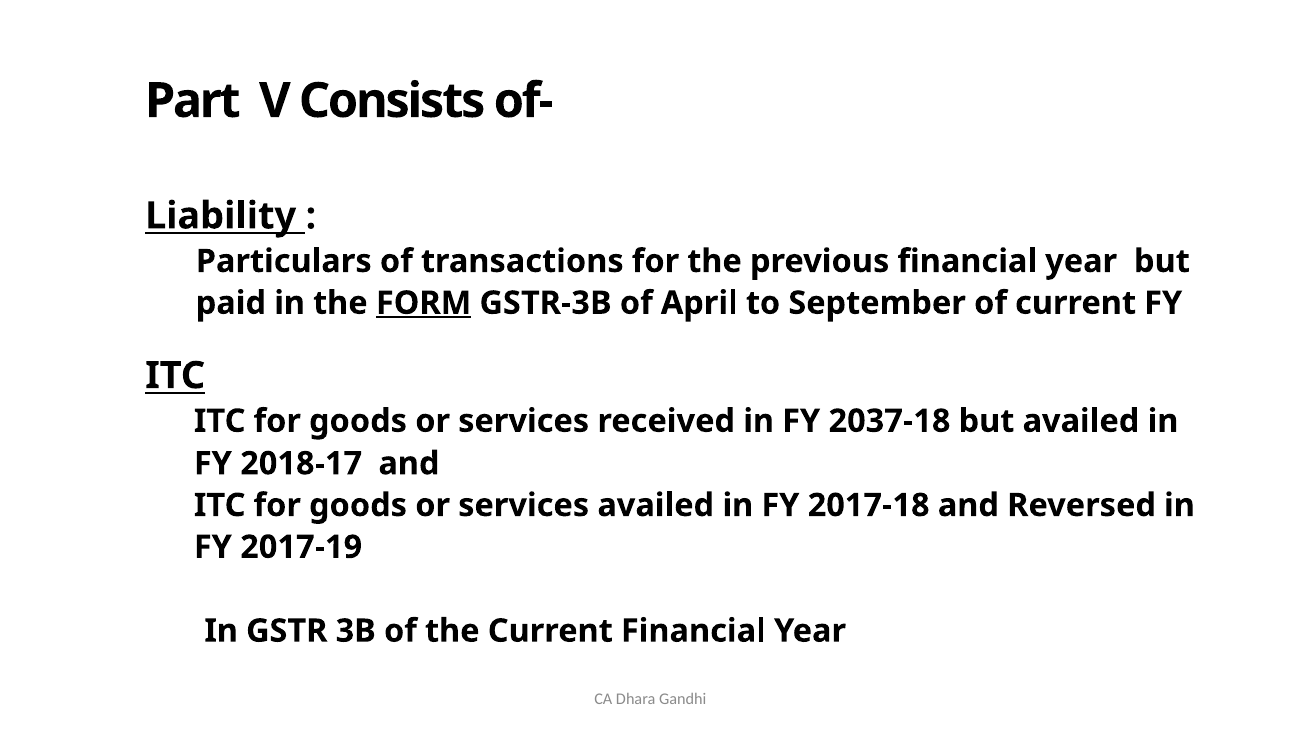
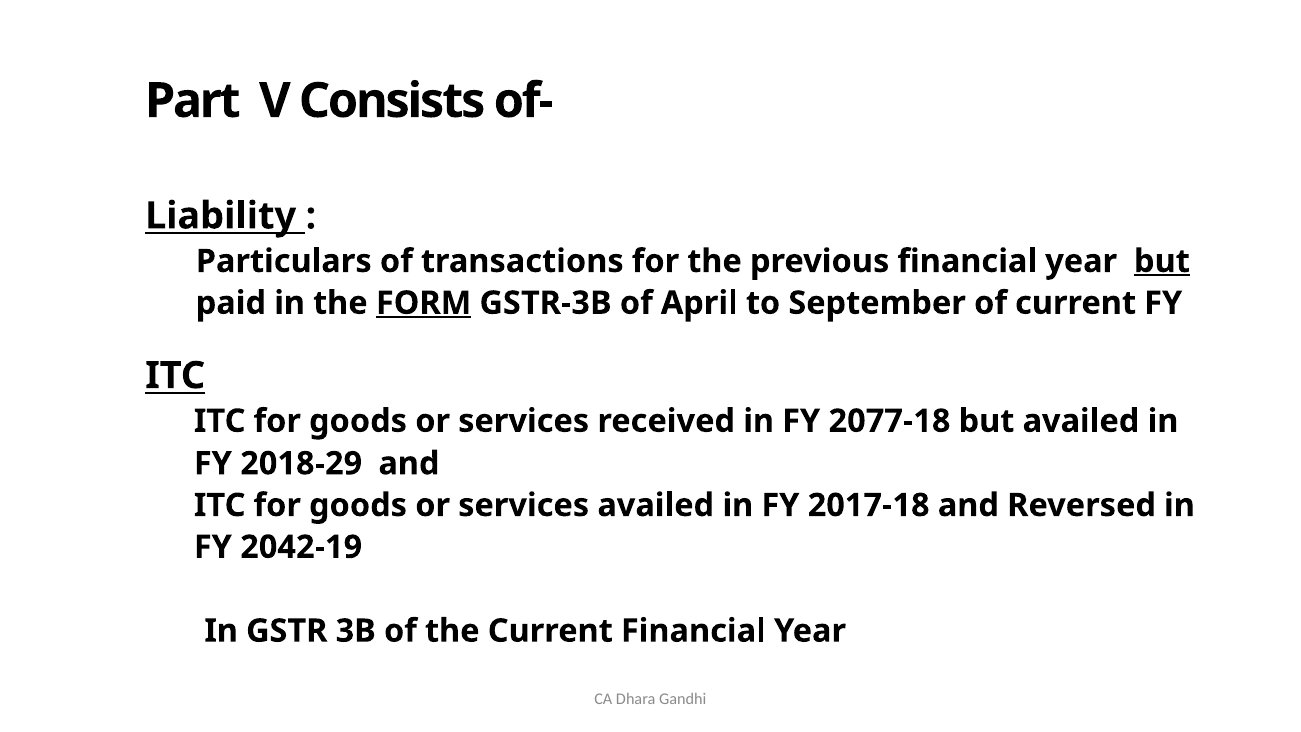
but at (1162, 261) underline: none -> present
2037-18: 2037-18 -> 2077-18
2018-17: 2018-17 -> 2018-29
2017-19: 2017-19 -> 2042-19
